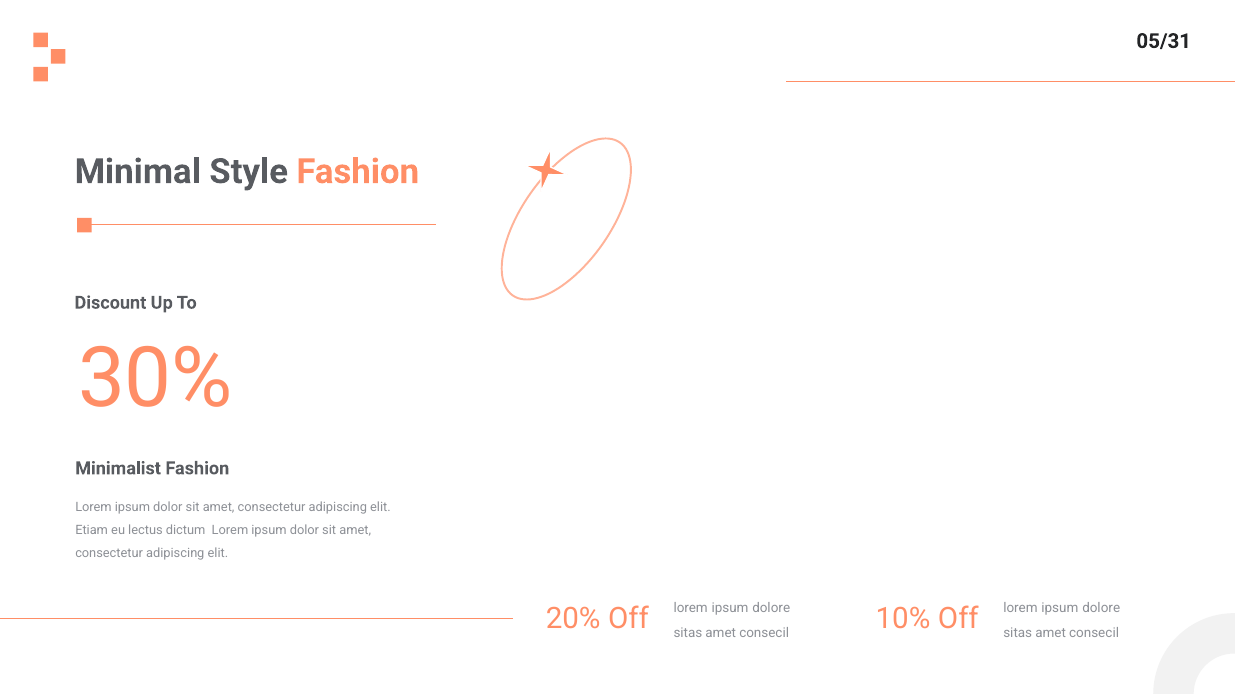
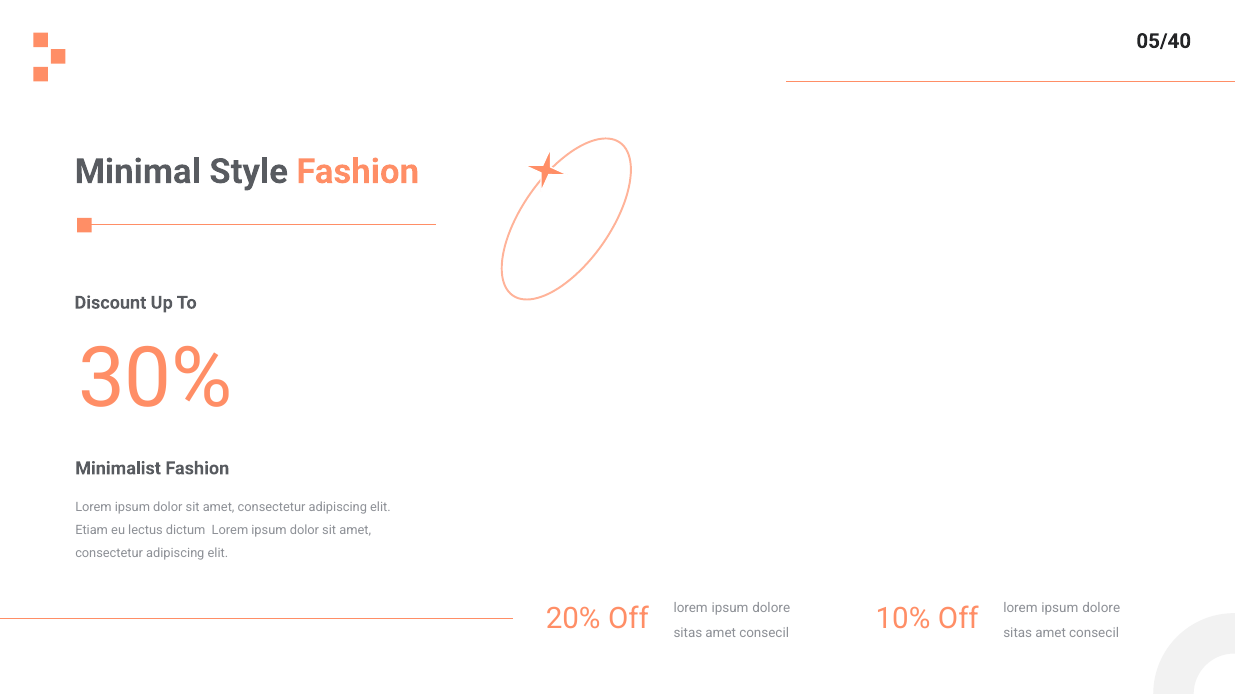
05/31: 05/31 -> 05/40
